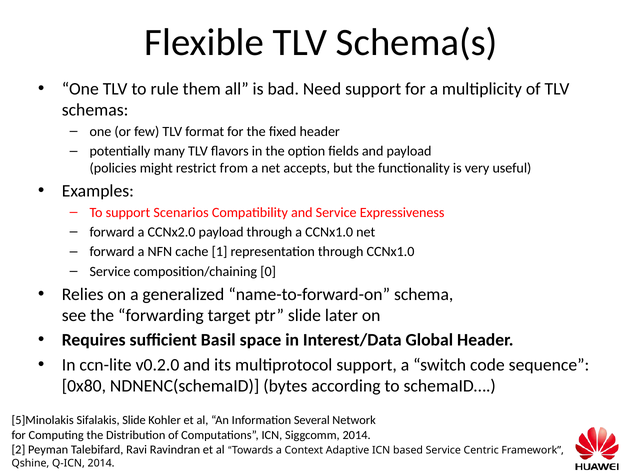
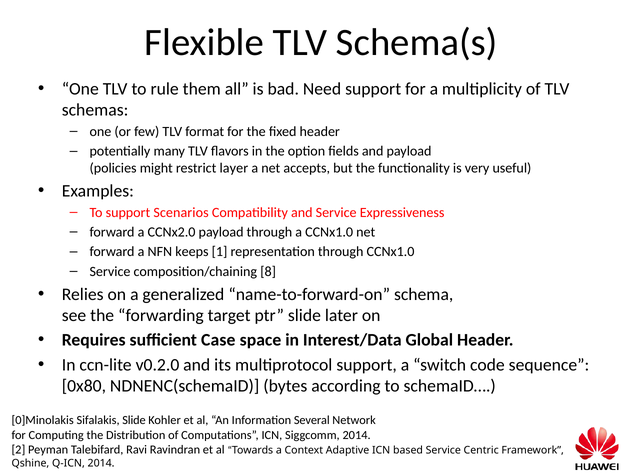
from: from -> layer
cache: cache -> keeps
0: 0 -> 8
Basil: Basil -> Case
5]Minolakis: 5]Minolakis -> 0]Minolakis
